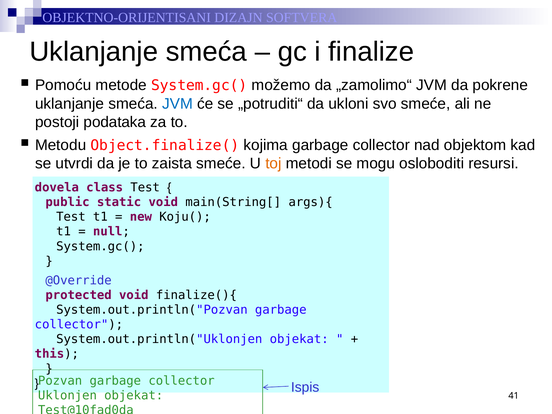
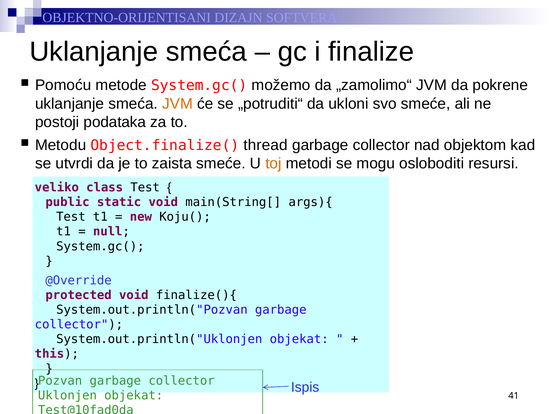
JVM at (178, 104) colour: blue -> orange
kojima: kojima -> thread
dovela: dovela -> veliko
